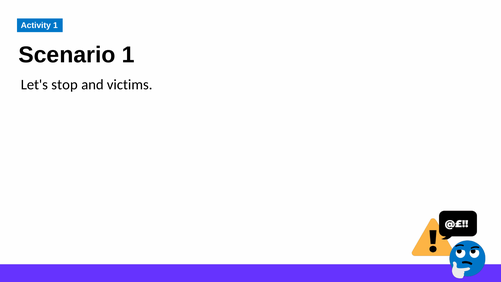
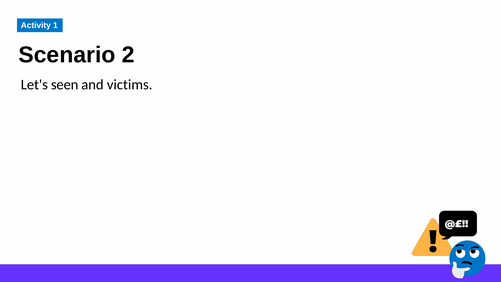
Scenario 1: 1 -> 2
stop: stop -> seen
